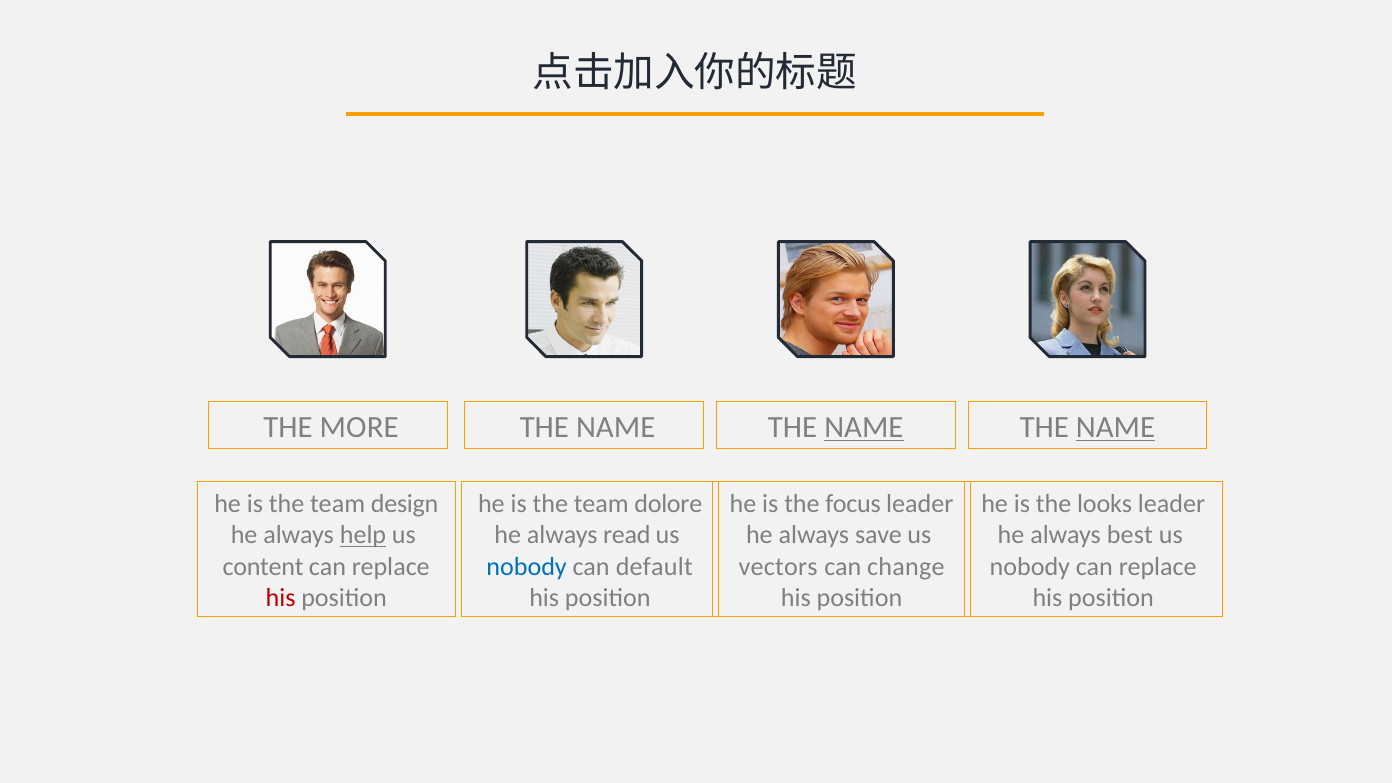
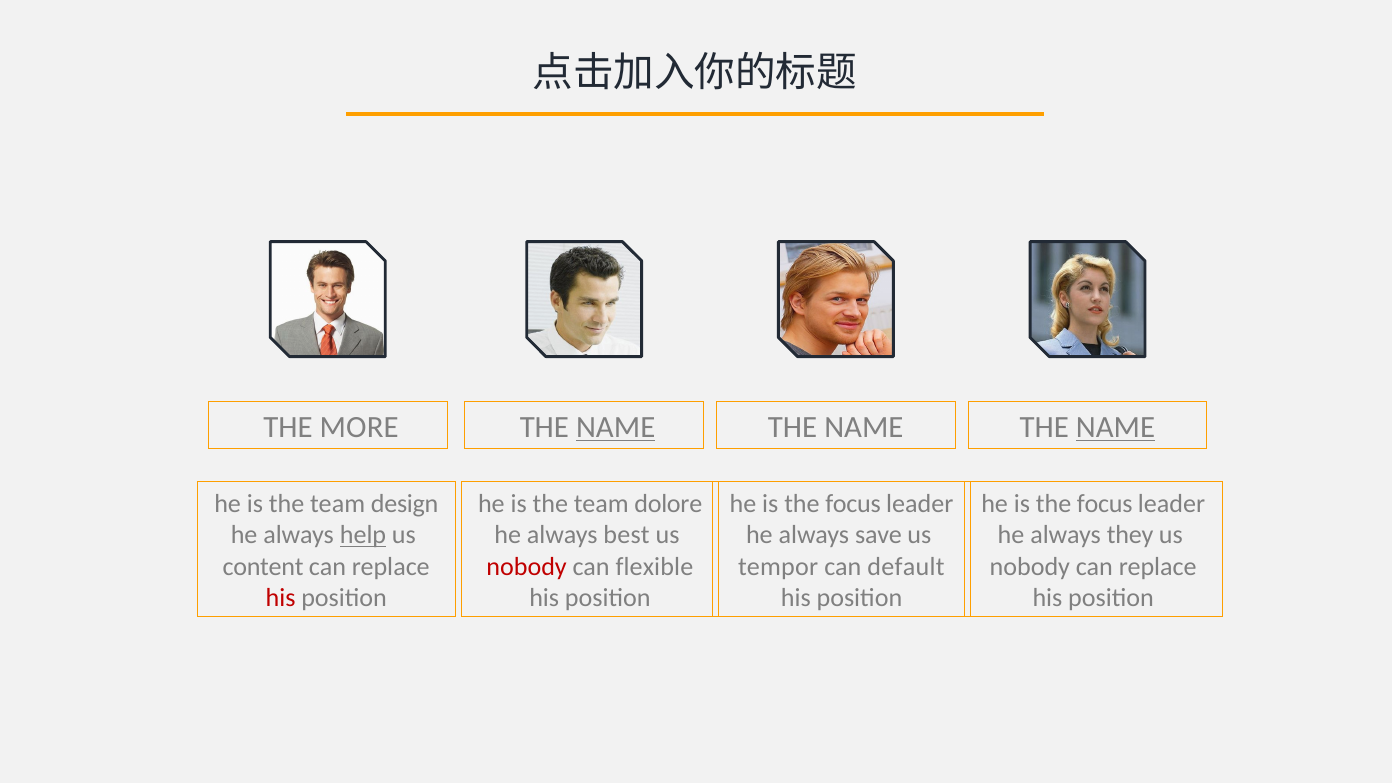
NAME at (616, 427) underline: none -> present
NAME at (864, 427) underline: present -> none
looks at (1105, 504): looks -> focus
read: read -> best
best: best -> they
nobody at (527, 567) colour: blue -> red
default: default -> flexible
vectors: vectors -> tempor
change: change -> default
